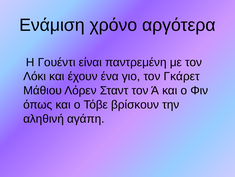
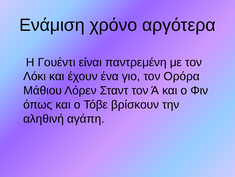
Γκάρετ: Γκάρετ -> Ορόρα
